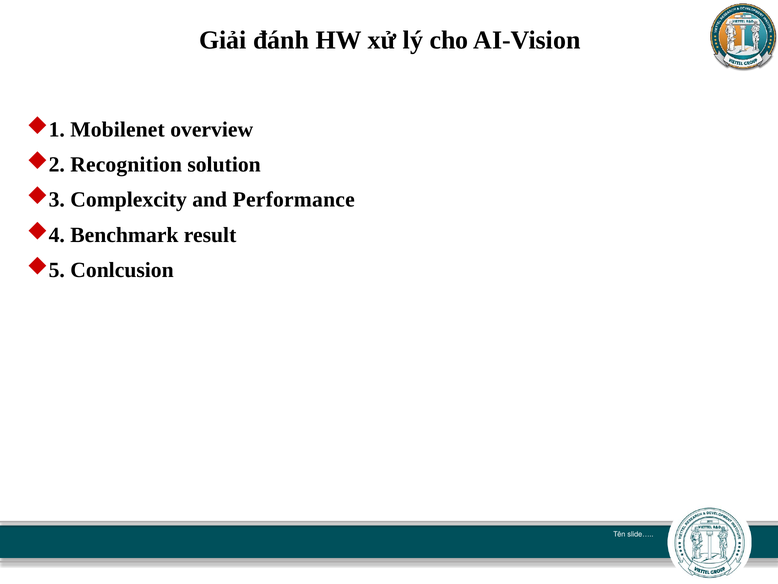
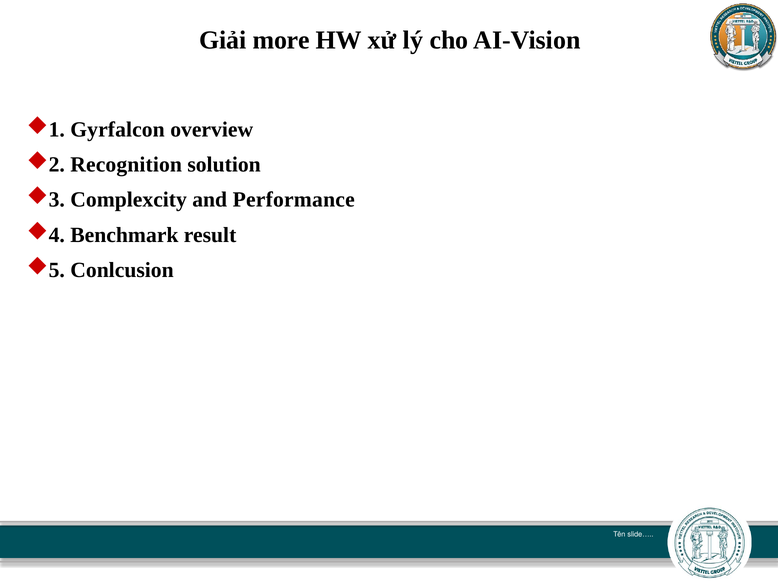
đánh: đánh -> more
Mobilenet: Mobilenet -> Gyrfalcon
